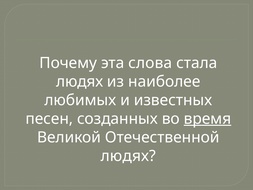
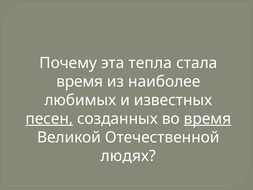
слова: слова -> тепла
людях at (80, 81): людях -> время
песен underline: none -> present
